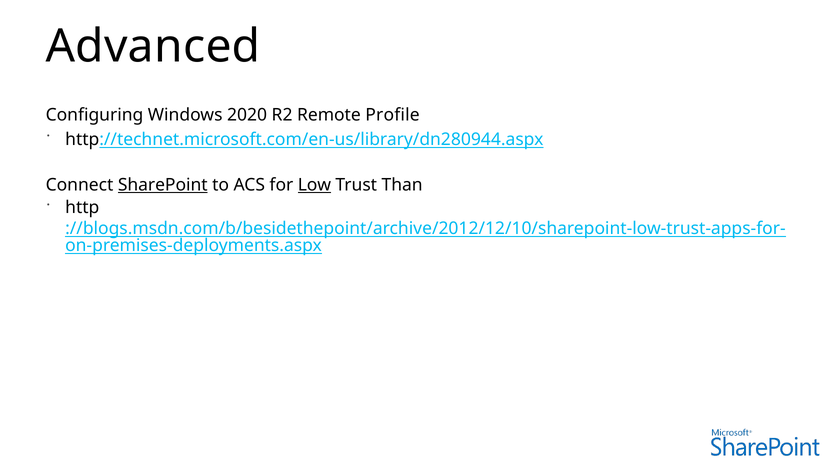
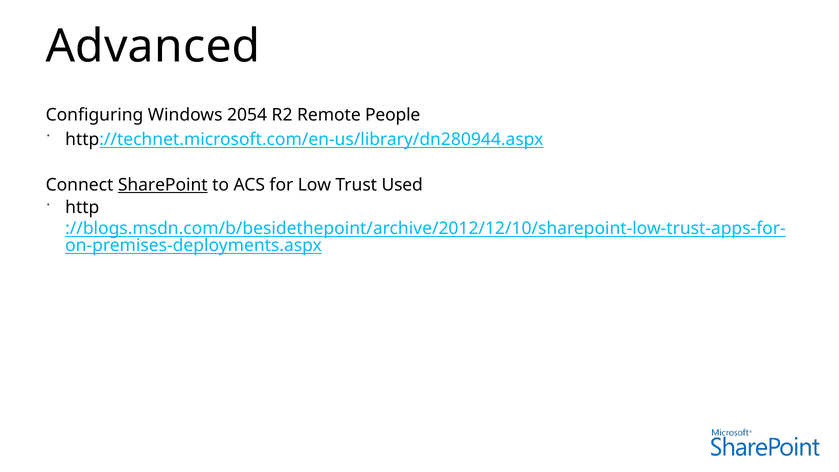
2020: 2020 -> 2054
Profile: Profile -> People
Low underline: present -> none
Than: Than -> Used
